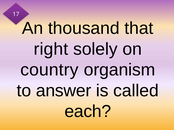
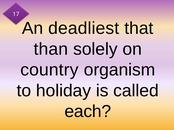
thousand: thousand -> deadliest
right: right -> than
answer: answer -> holiday
